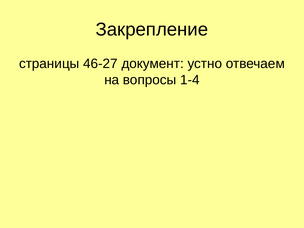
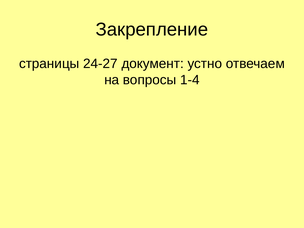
46-27: 46-27 -> 24-27
